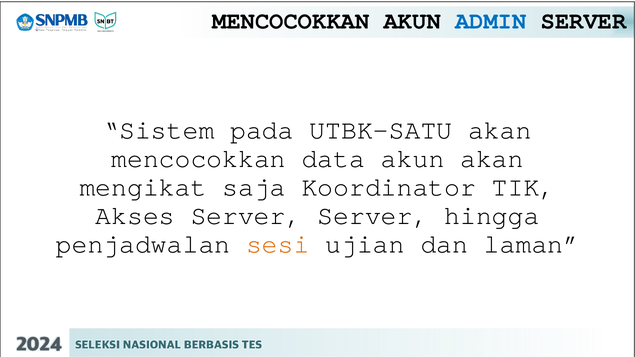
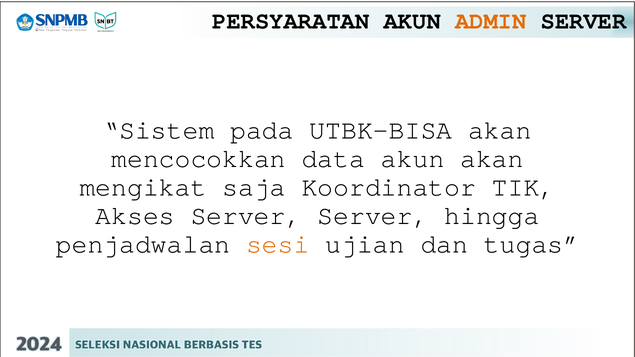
MENCOCOKKAN at (291, 21): MENCOCOKKAN -> PERSYARATAN
ADMIN colour: blue -> orange
UTBK-SATU: UTBK-SATU -> UTBK-BISA
laman: laman -> tugas
